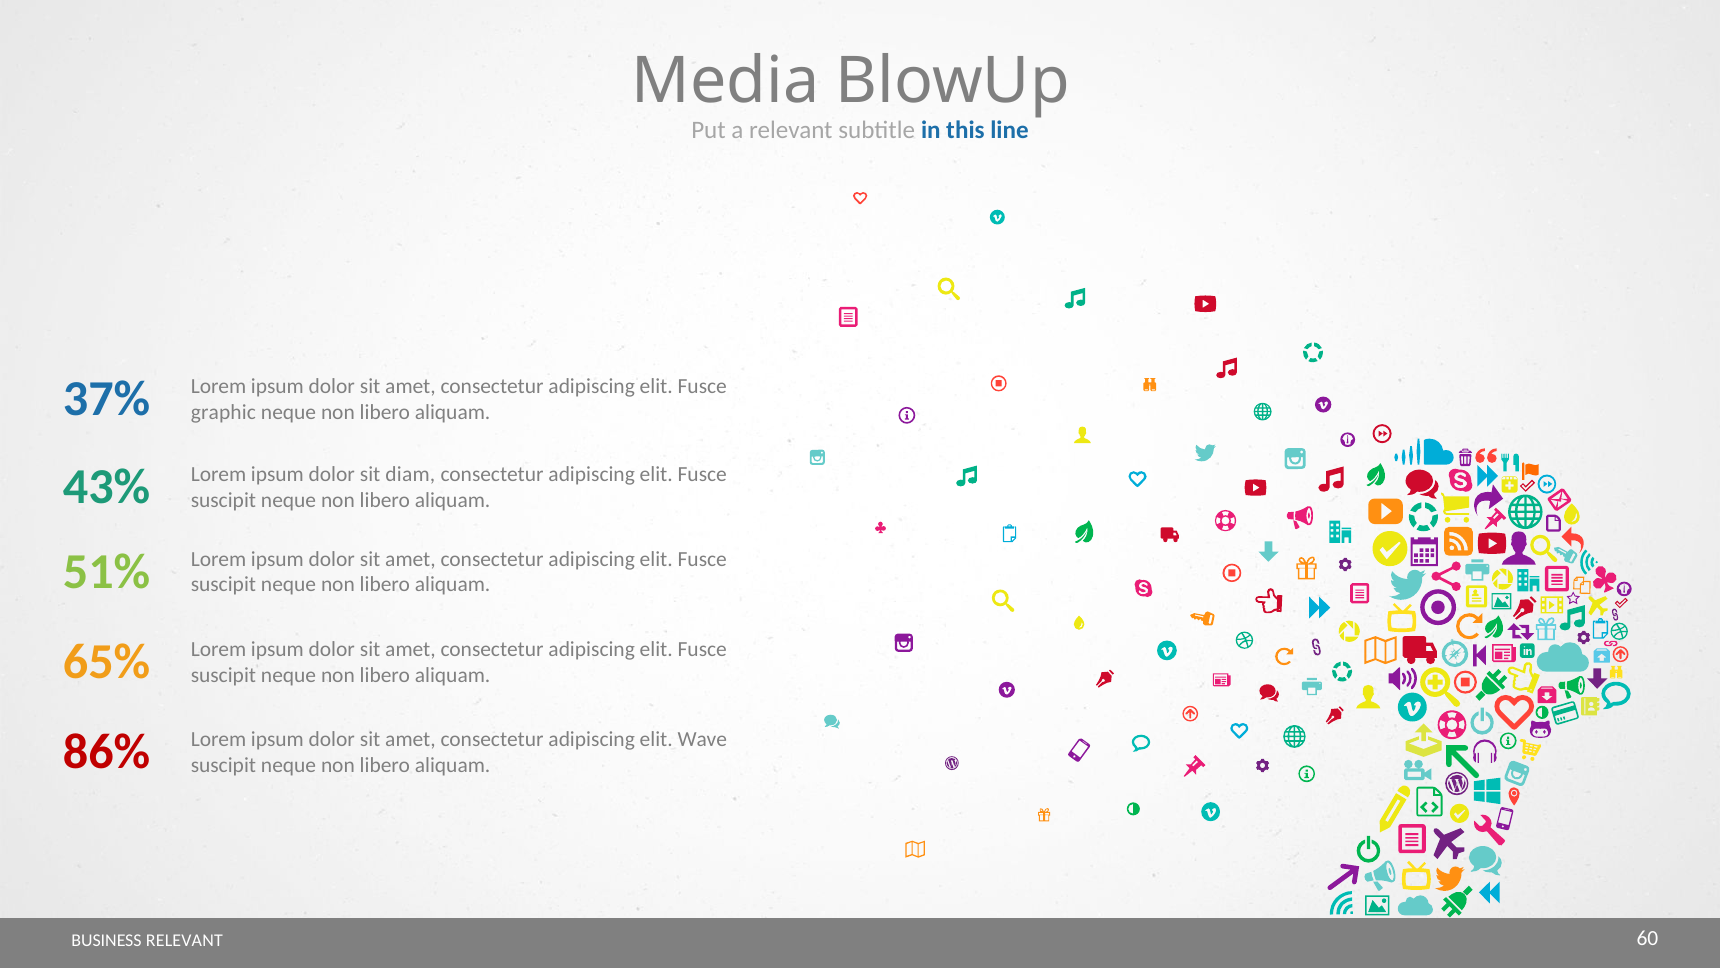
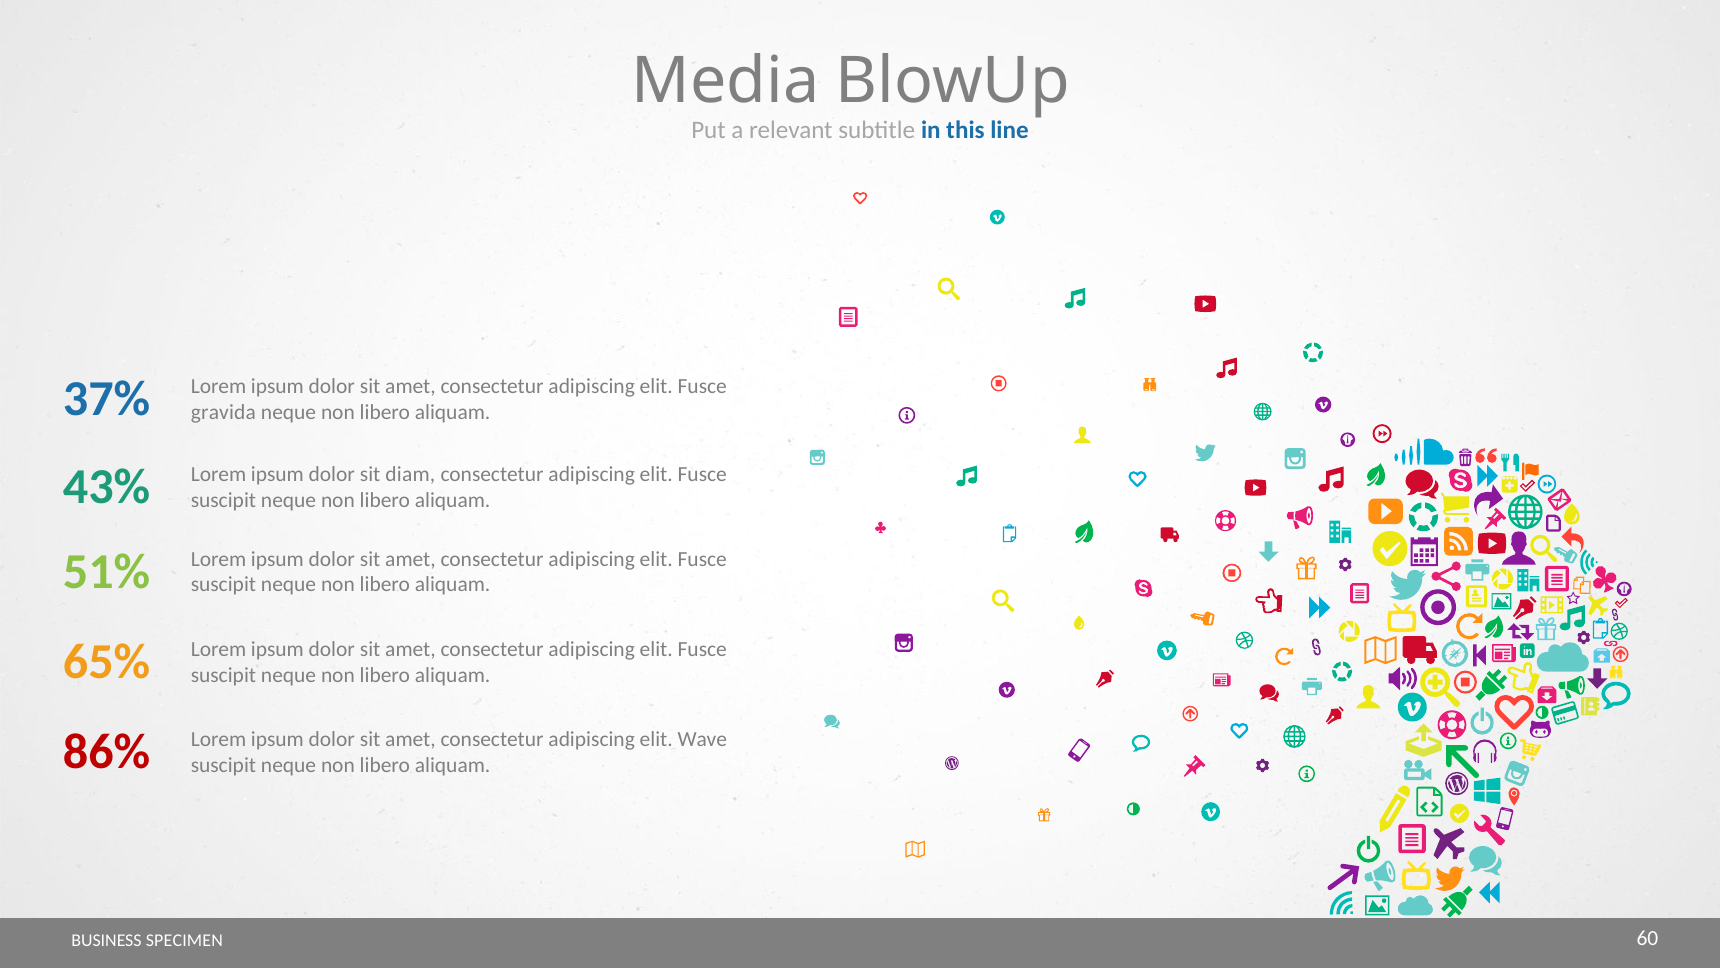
graphic: graphic -> gravida
BUSINESS RELEVANT: RELEVANT -> SPECIMEN
